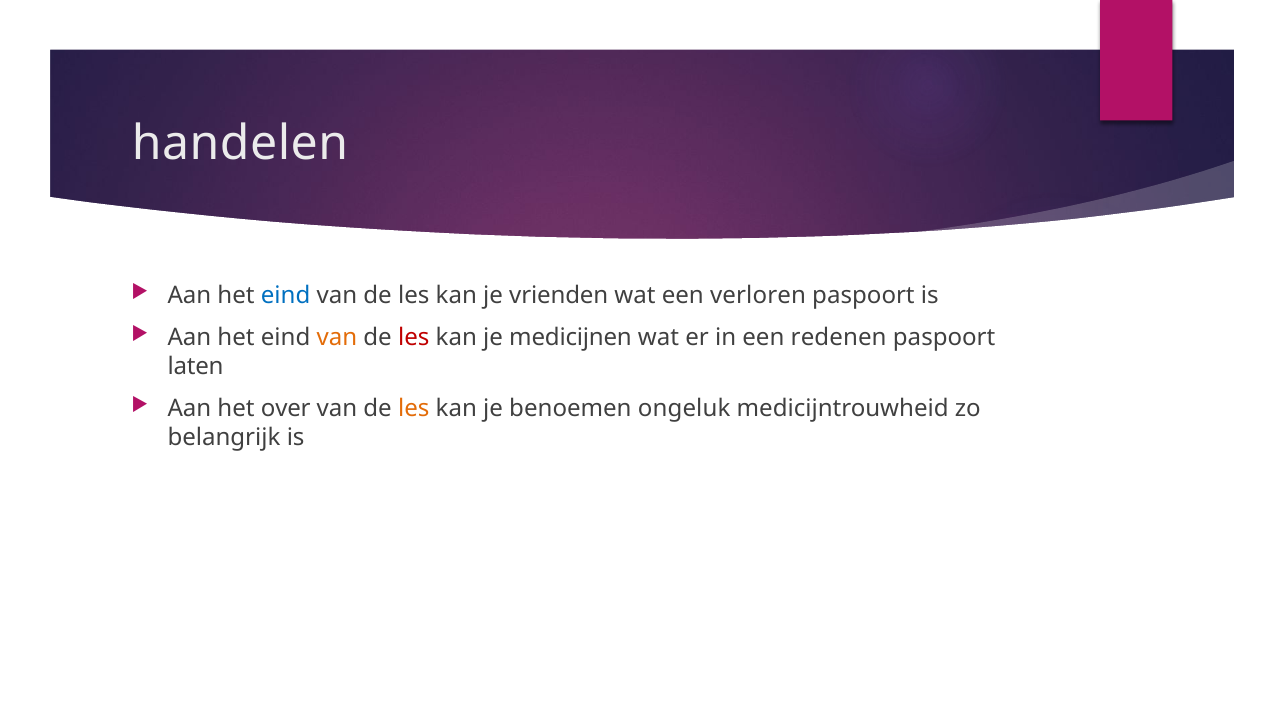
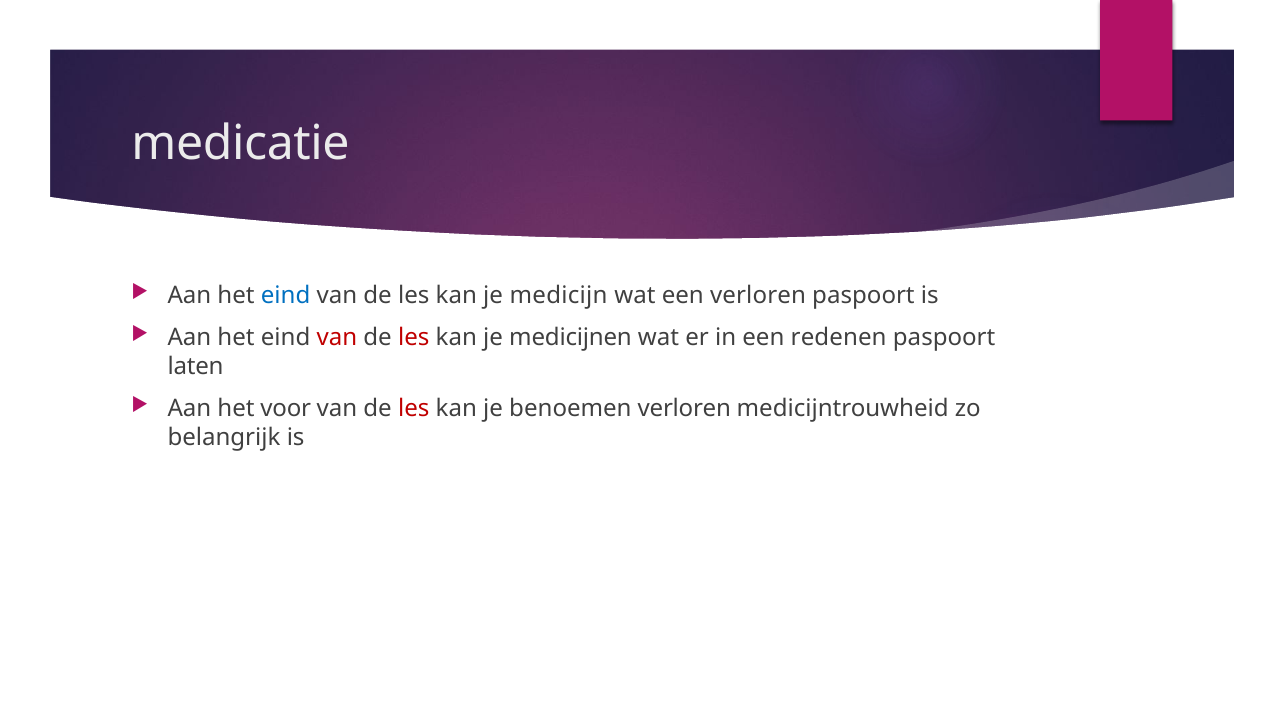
handelen: handelen -> medicatie
vrienden: vrienden -> medicijn
van at (337, 338) colour: orange -> red
over: over -> voor
les at (414, 409) colour: orange -> red
benoemen ongeluk: ongeluk -> verloren
